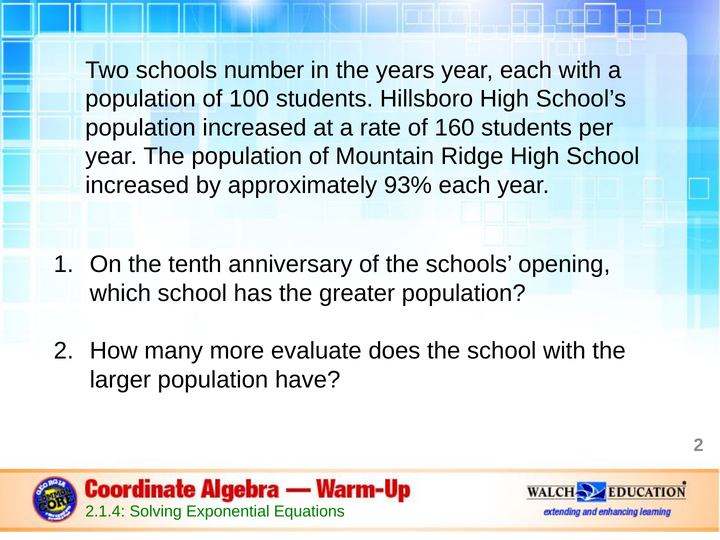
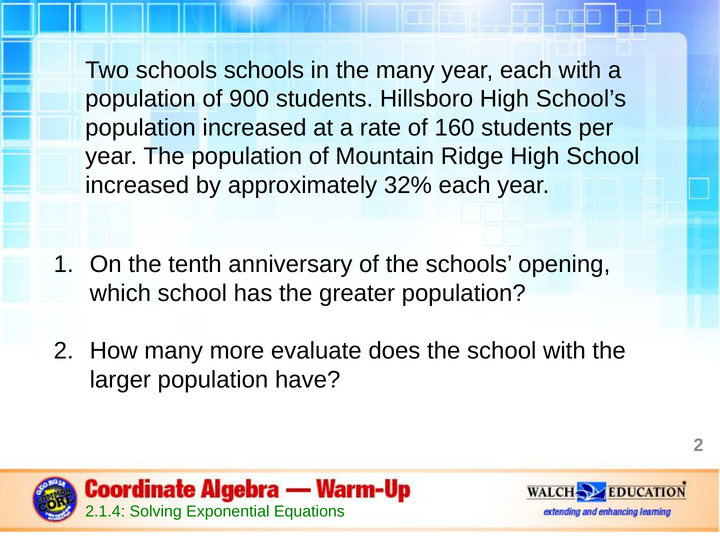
schools number: number -> schools
the years: years -> many
100: 100 -> 900
93%: 93% -> 32%
